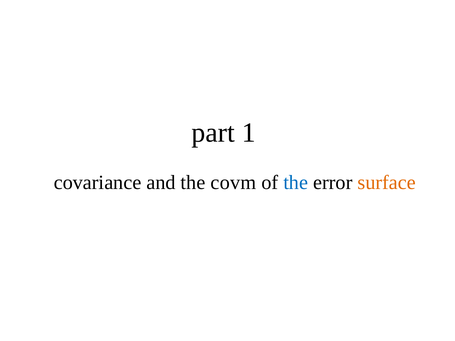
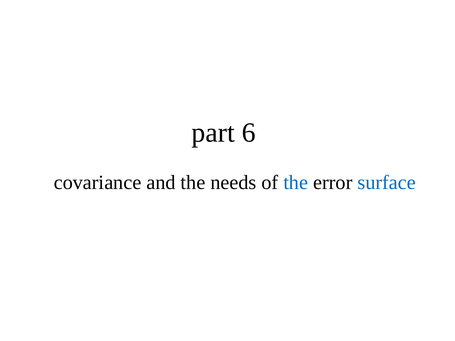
1: 1 -> 6
covm: covm -> needs
surface colour: orange -> blue
